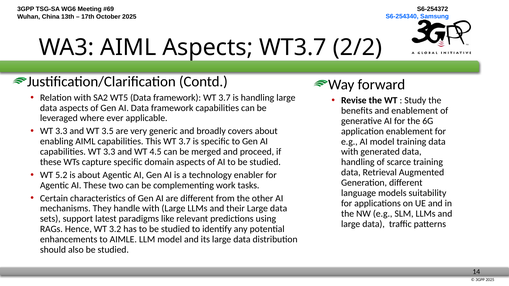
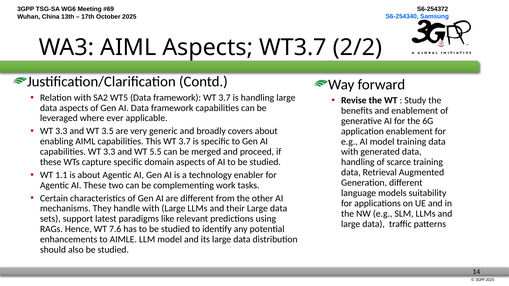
4.5: 4.5 -> 5.5
5.2: 5.2 -> 1.1
3.2: 3.2 -> 7.6
